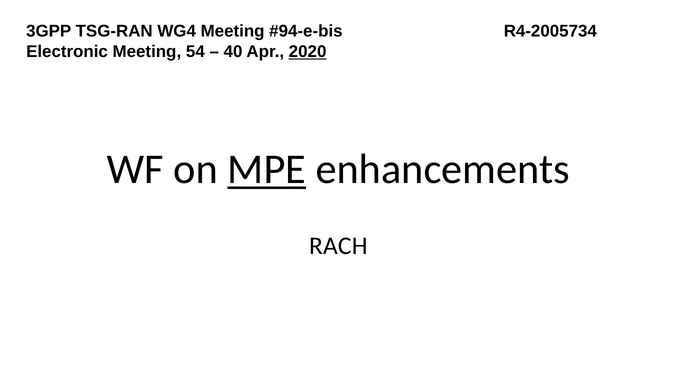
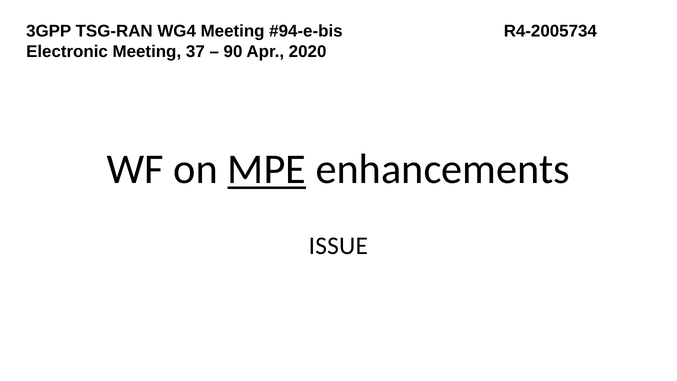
54: 54 -> 37
40: 40 -> 90
2020 underline: present -> none
RACH: RACH -> ISSUE
